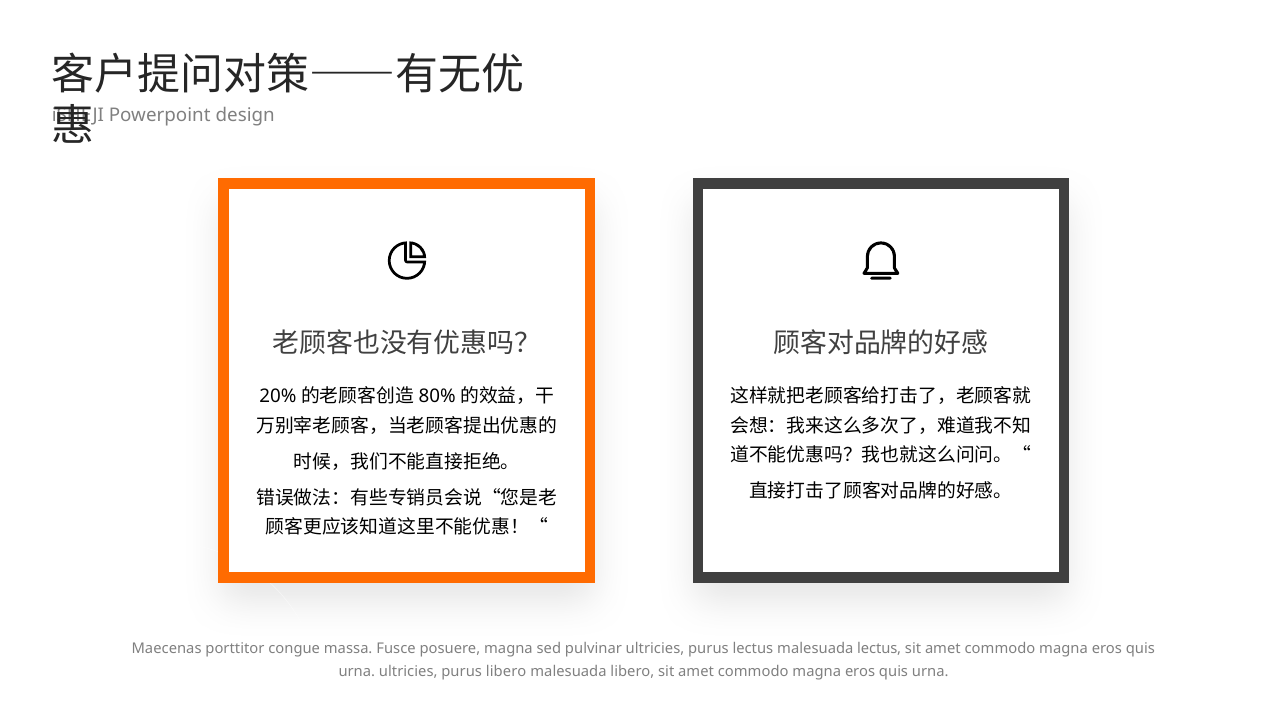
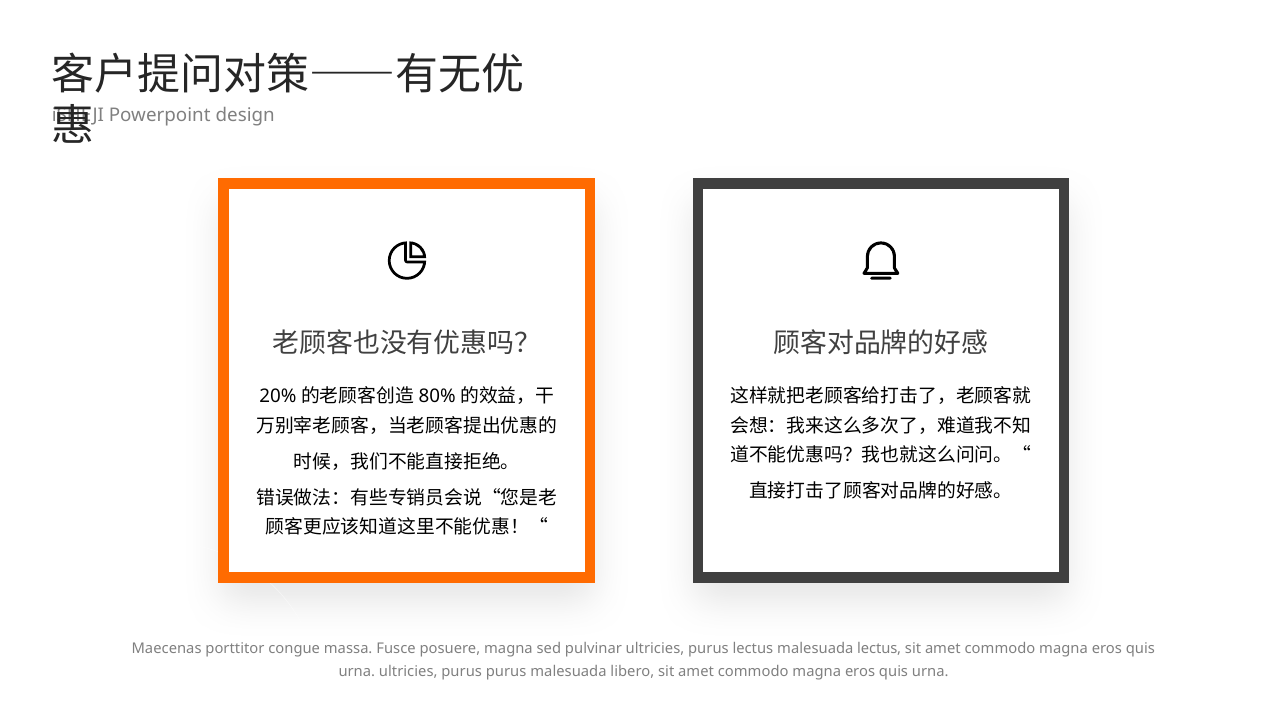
purus libero: libero -> purus
